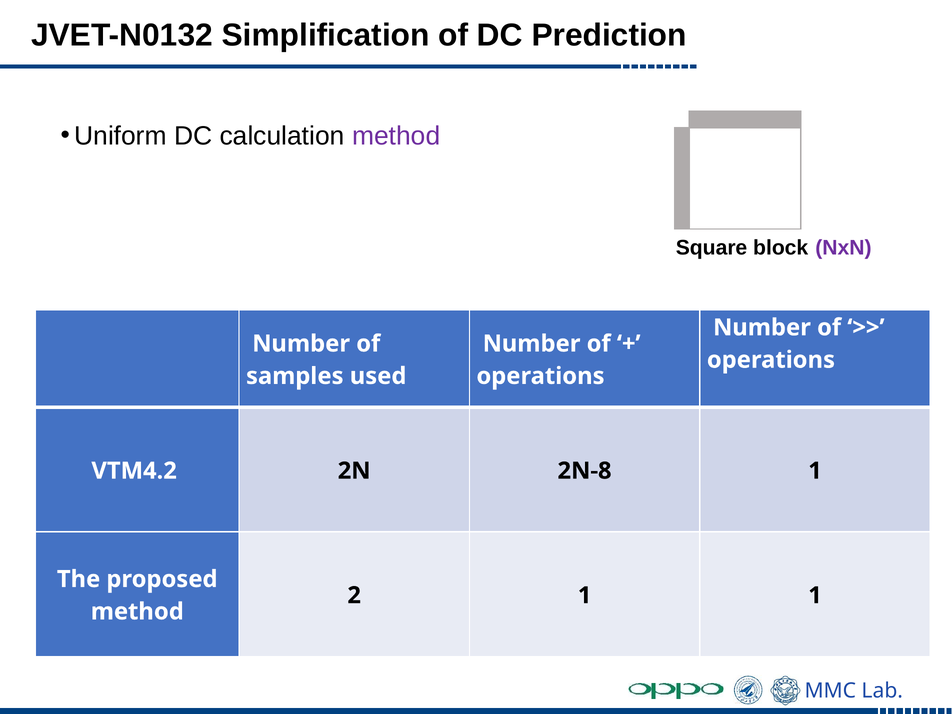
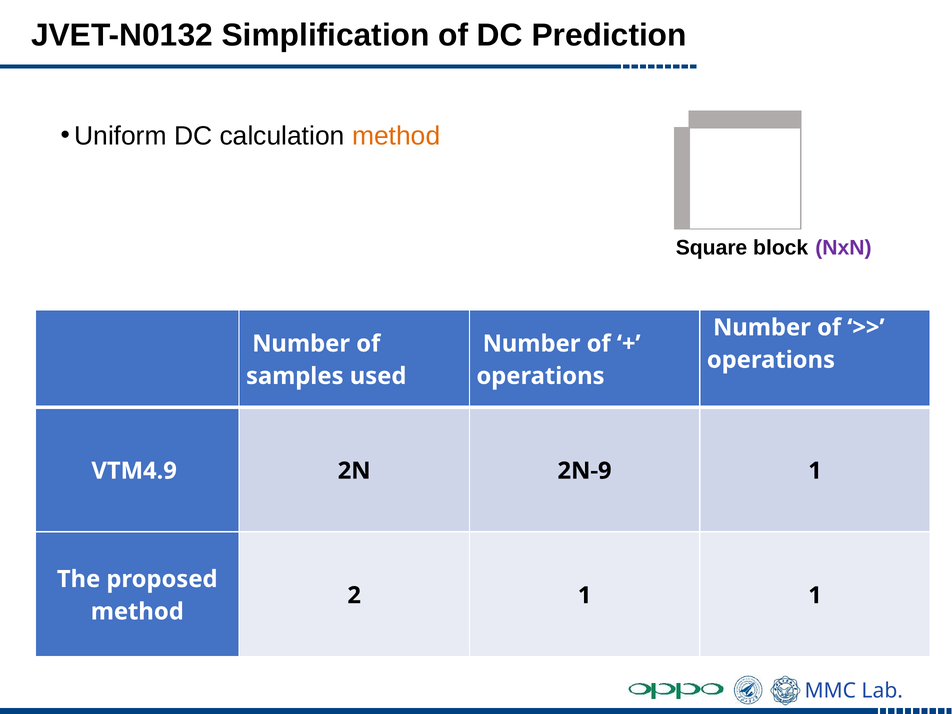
method at (396, 136) colour: purple -> orange
VTM4.2: VTM4.2 -> VTM4.9
2N-8: 2N-8 -> 2N-9
